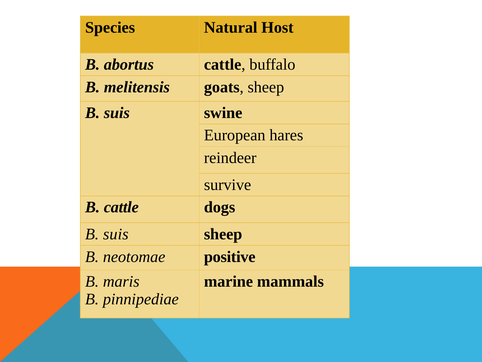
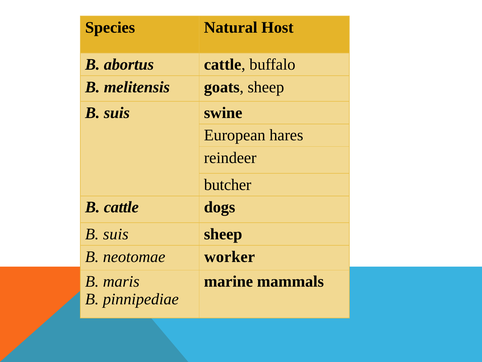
survive: survive -> butcher
positive: positive -> worker
